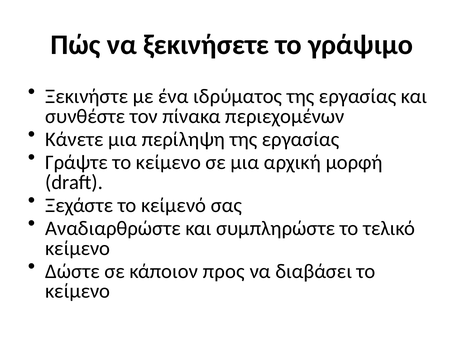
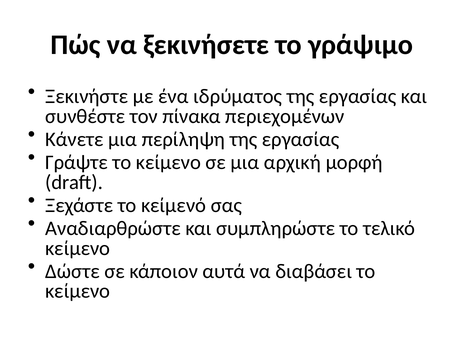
προς: προς -> αυτά
